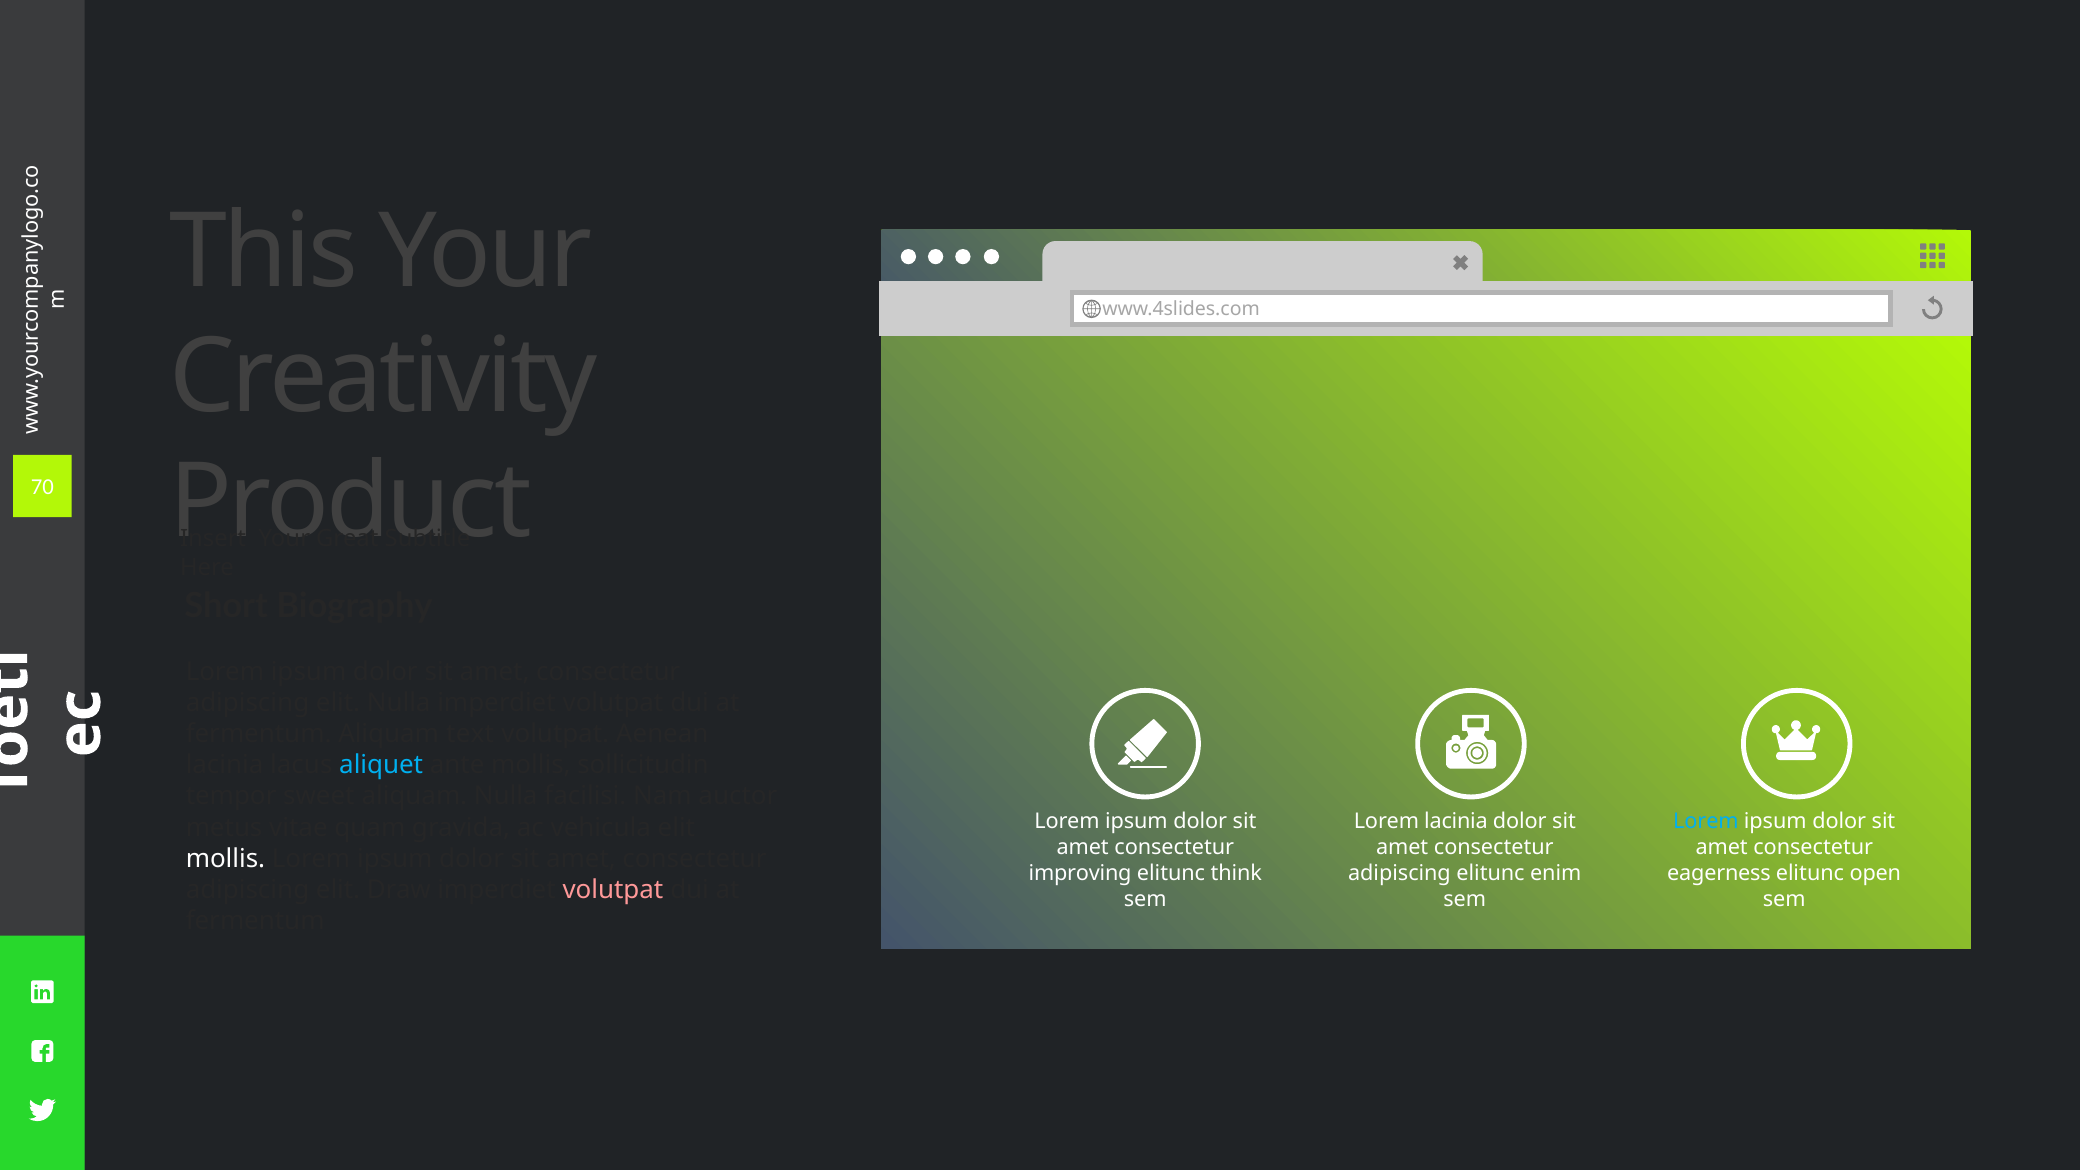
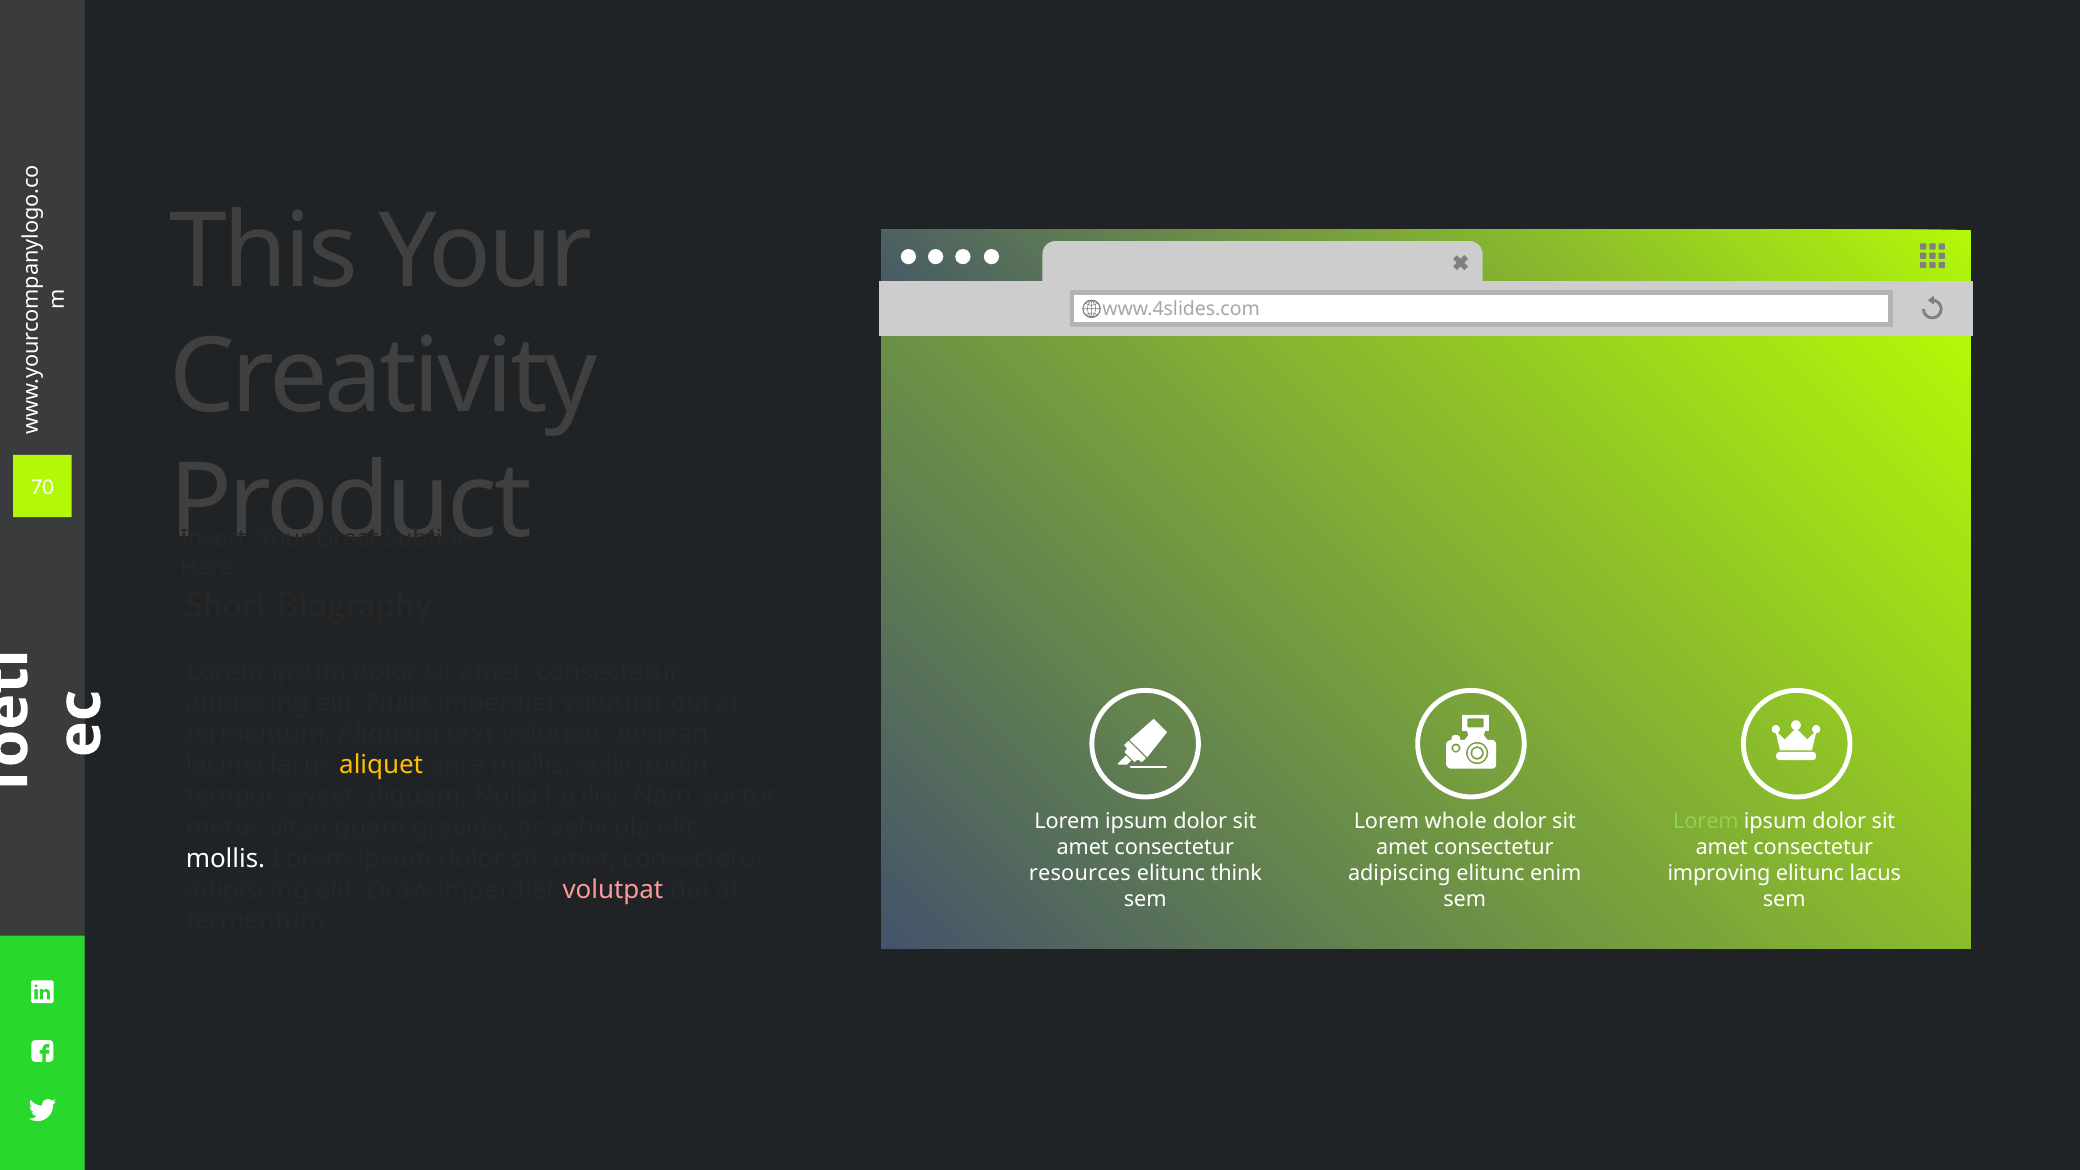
aliquet colour: light blue -> yellow
Lorem lacinia: lacinia -> whole
Lorem at (1706, 821) colour: light blue -> light green
improving: improving -> resources
eagerness: eagerness -> improving
elitunc open: open -> lacus
